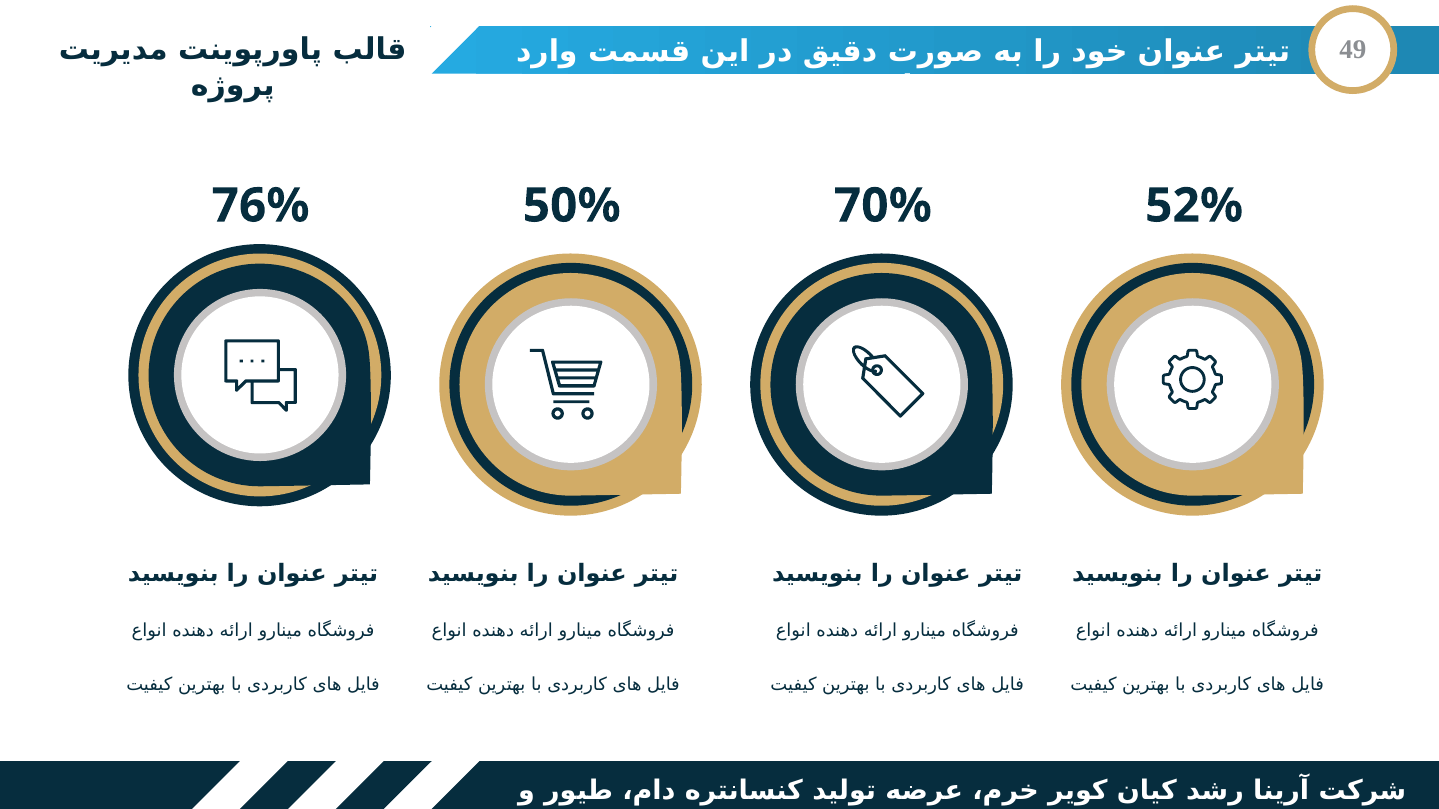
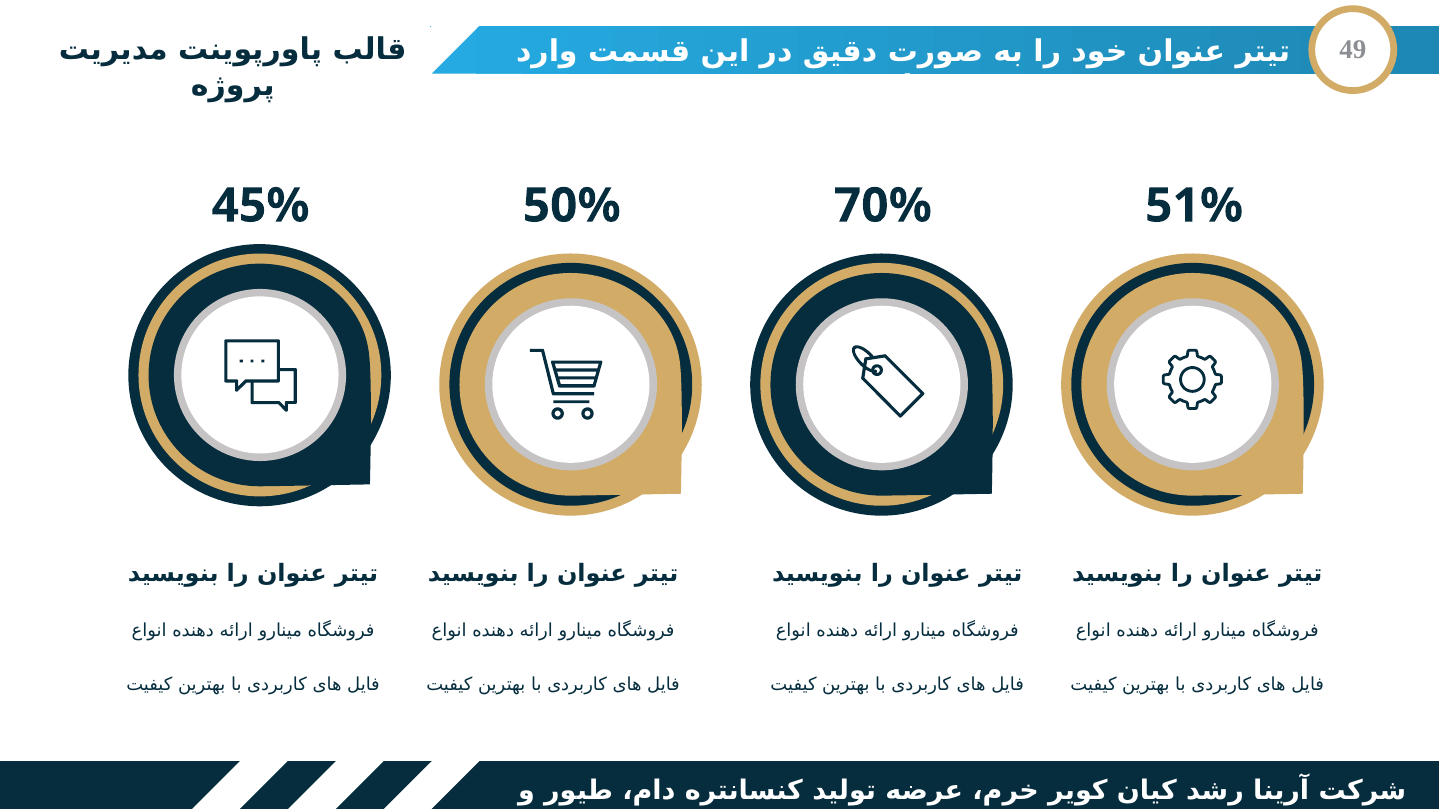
76%: 76% -> 45%
52%: 52% -> 51%
